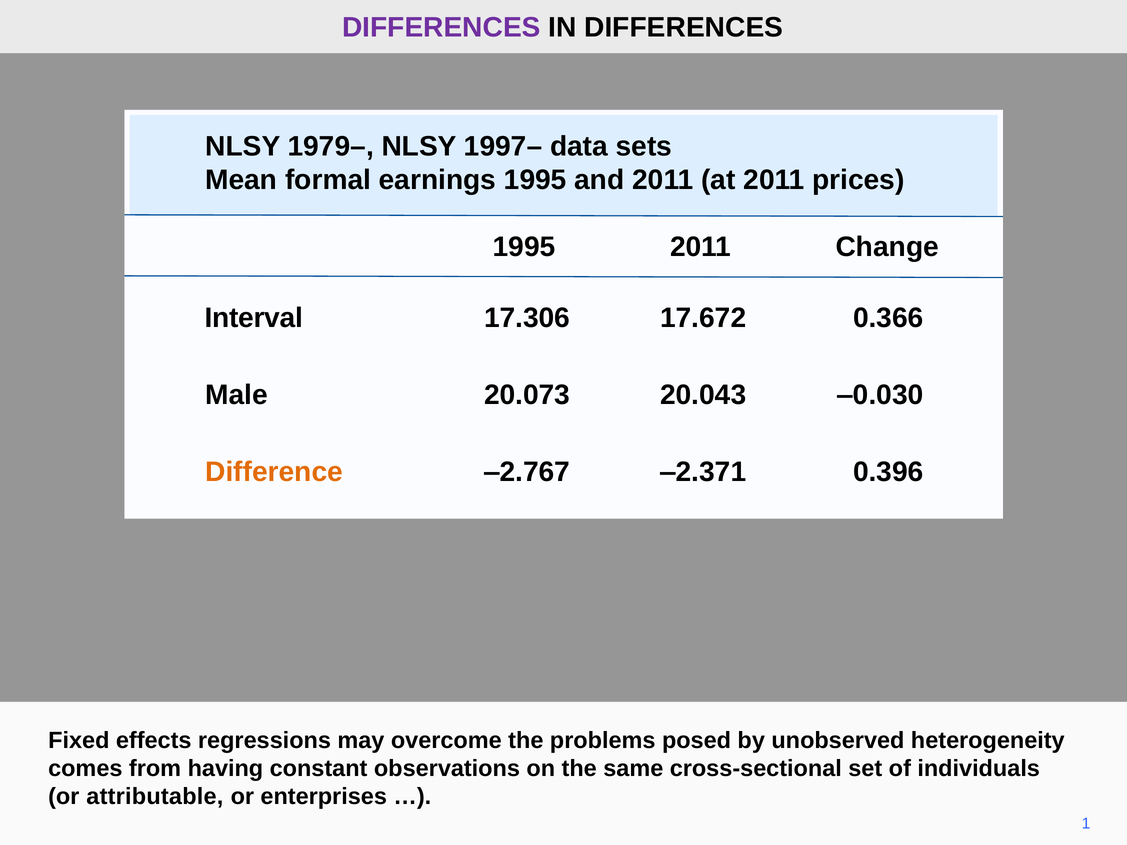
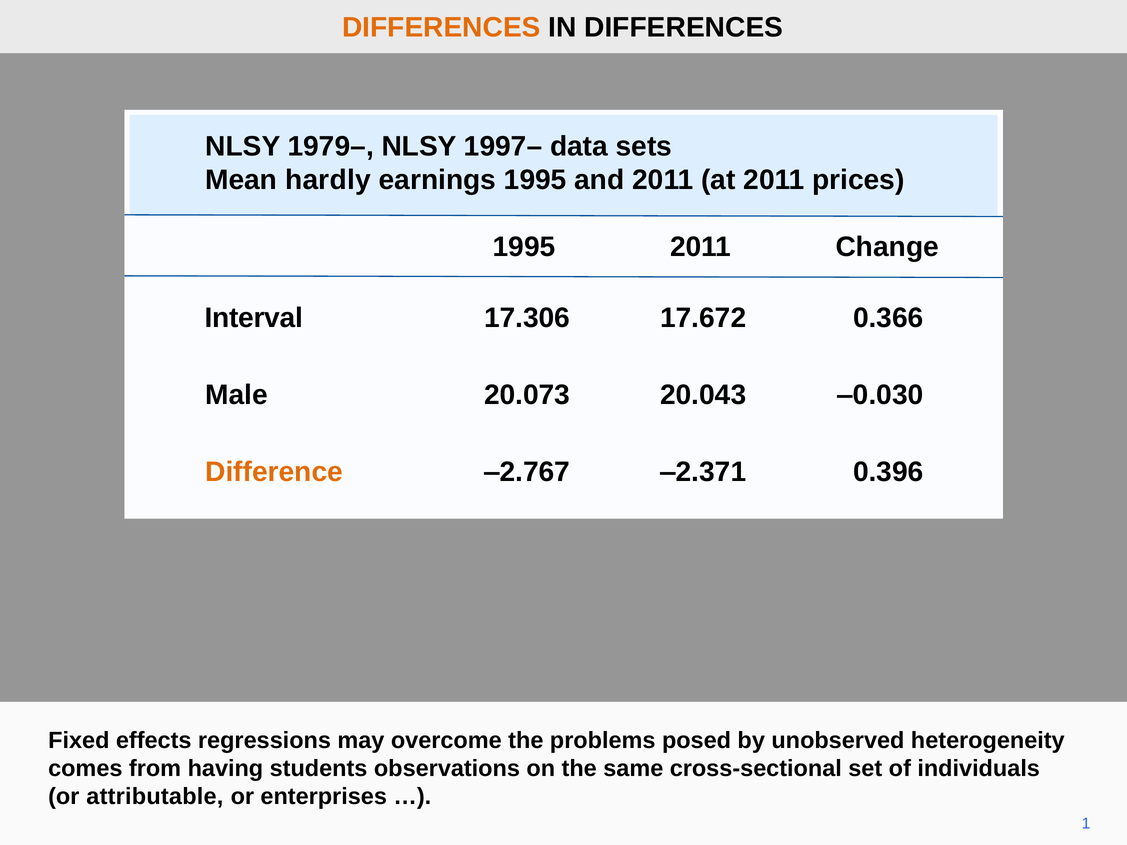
DIFFERENCES at (441, 27) colour: purple -> orange
formal: formal -> hardly
constant: constant -> students
